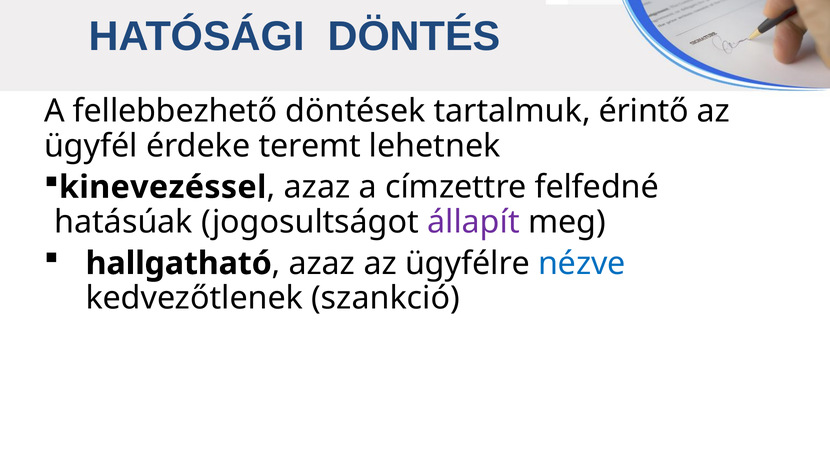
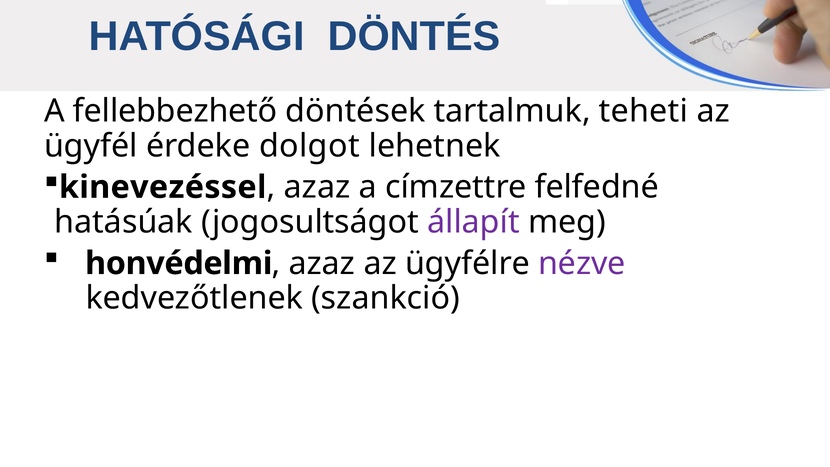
érintő: érintő -> teheti
teremt: teremt -> dolgot
hallgatható: hallgatható -> honvédelmi
nézve colour: blue -> purple
